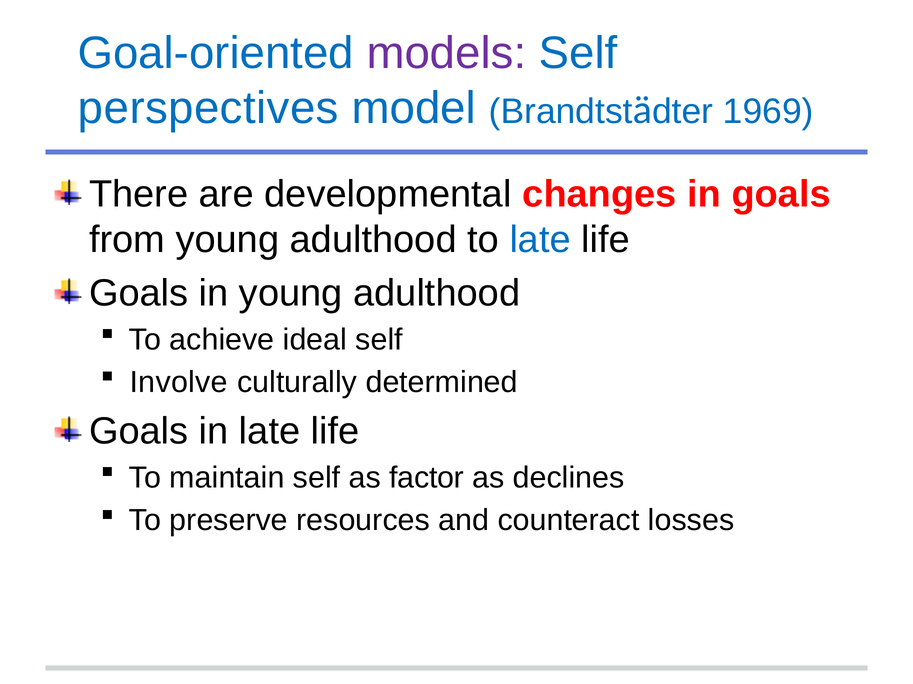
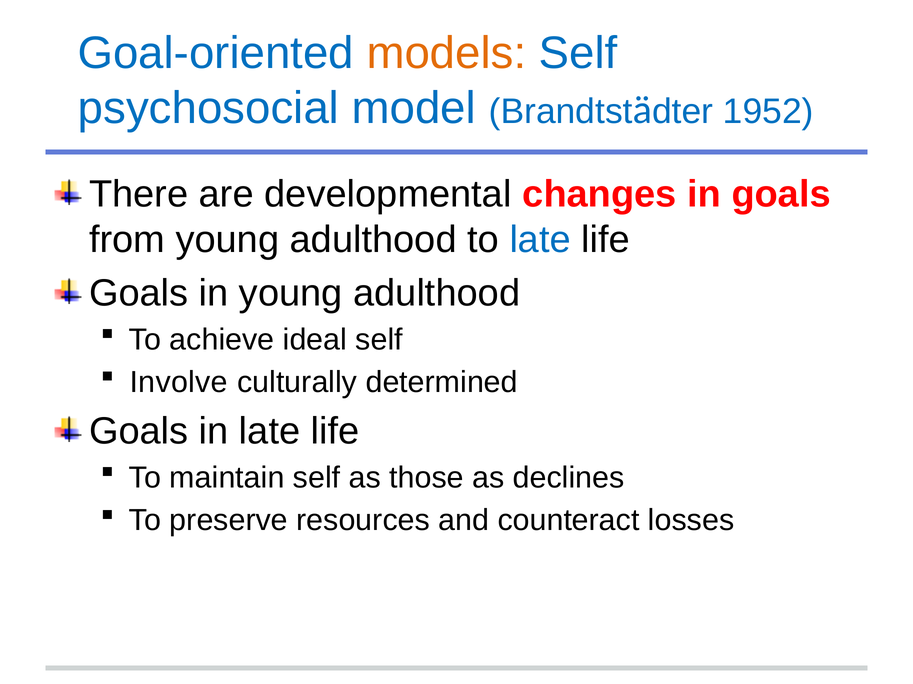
models colour: purple -> orange
perspectives: perspectives -> psychosocial
1969: 1969 -> 1952
factor: factor -> those
